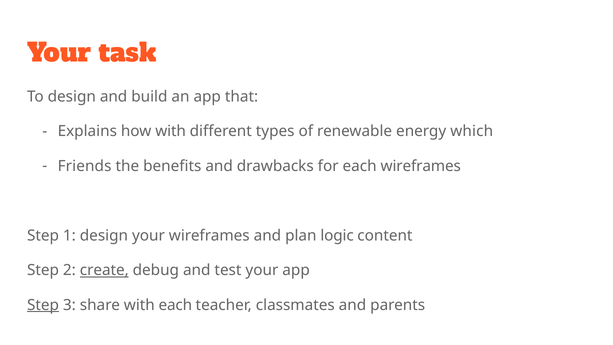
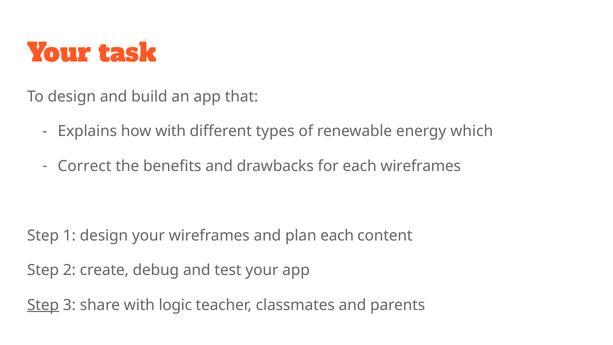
Friends: Friends -> Correct
plan logic: logic -> each
create underline: present -> none
with each: each -> logic
